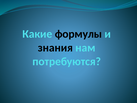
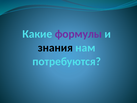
формулы colour: black -> purple
